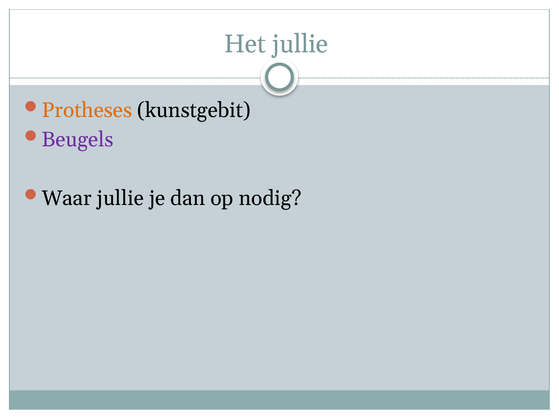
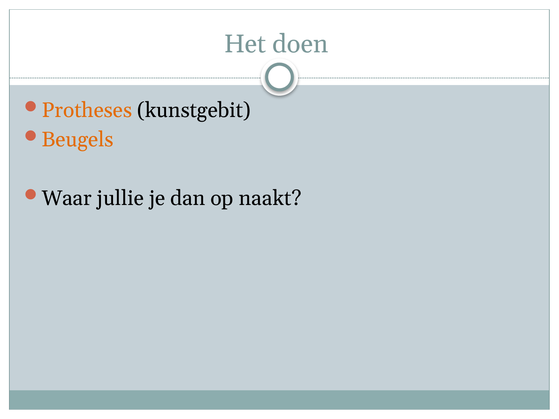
Het jullie: jullie -> doen
Beugels colour: purple -> orange
nodig: nodig -> naakt
